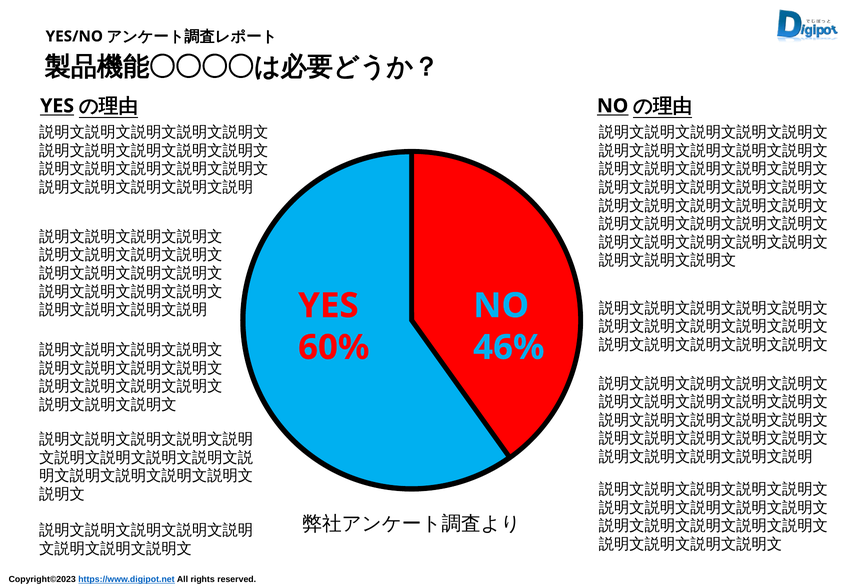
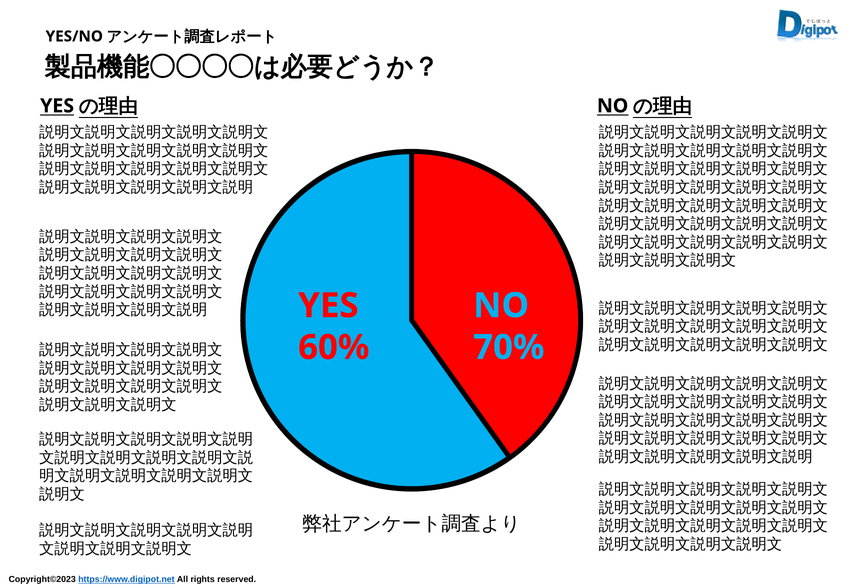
46%: 46% -> 70%
